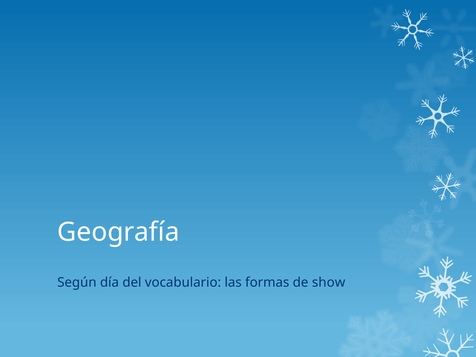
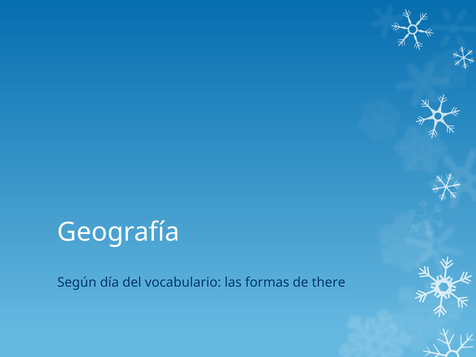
show: show -> there
